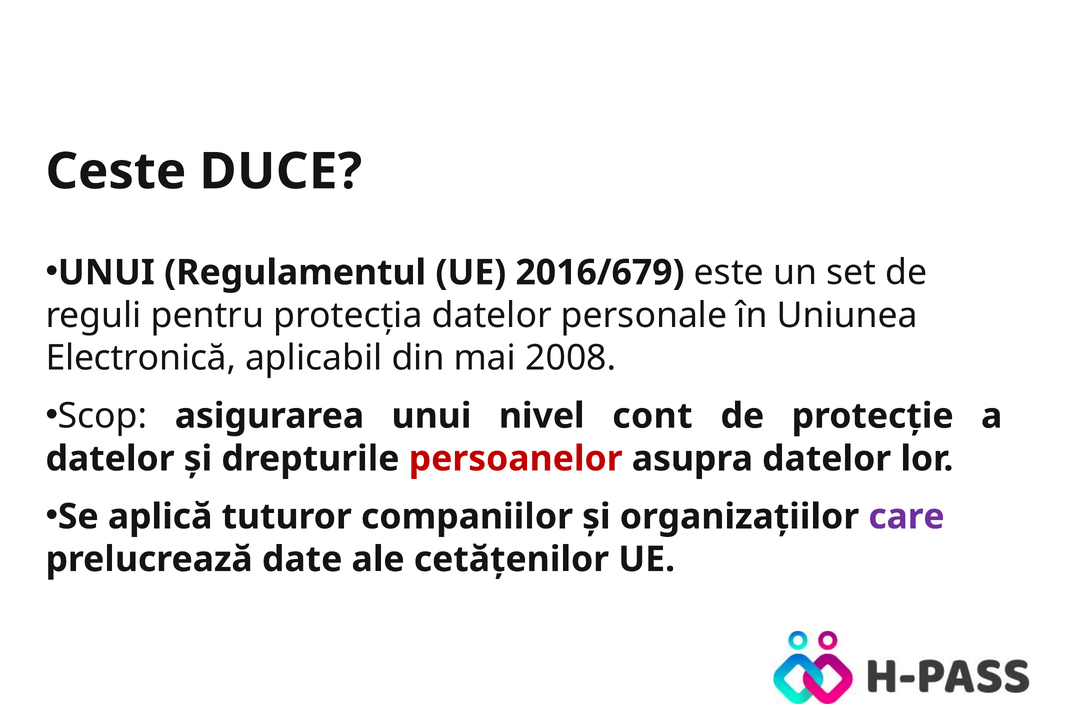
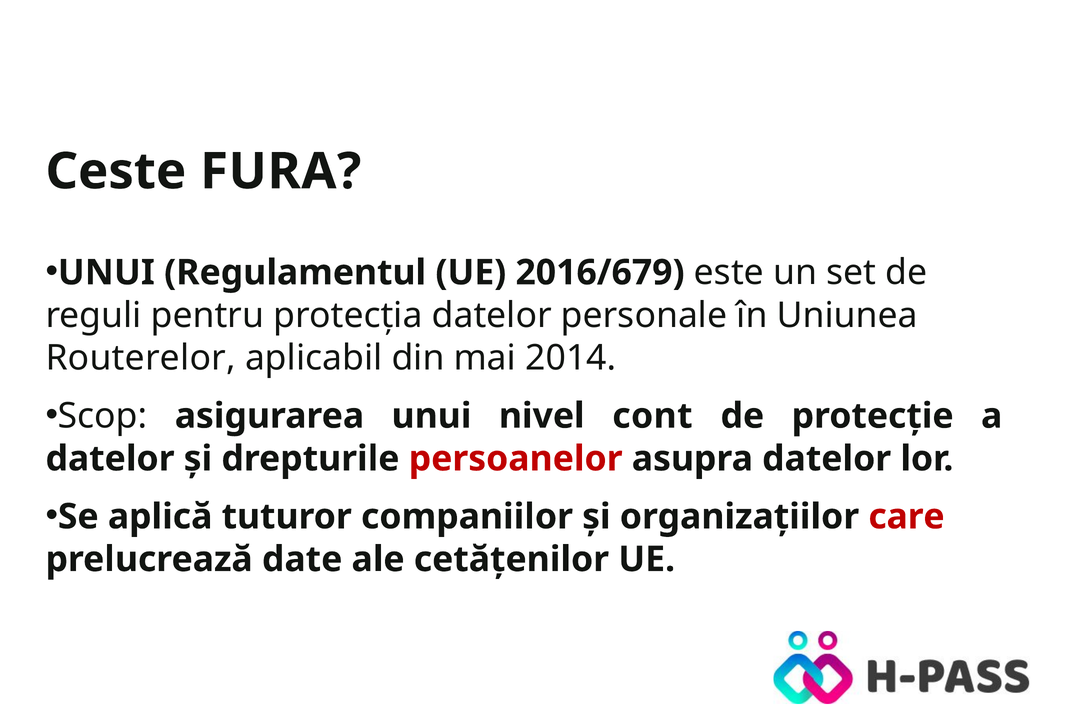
DUCE: DUCE -> FURA
Electronică: Electronică -> Routerelor
2008: 2008 -> 2014
care colour: purple -> red
